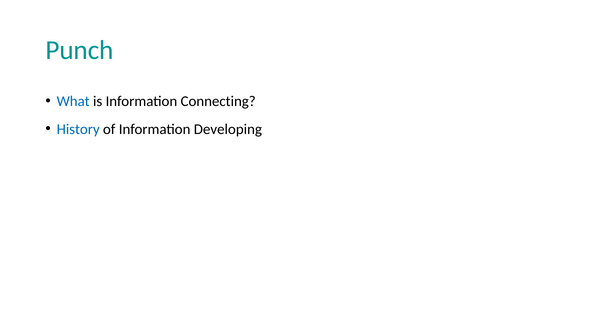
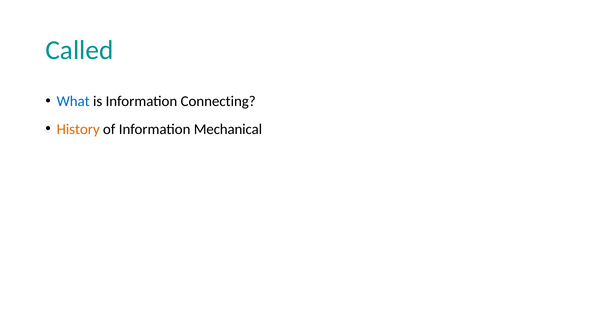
Punch: Punch -> Called
History colour: blue -> orange
Developing: Developing -> Mechanical
